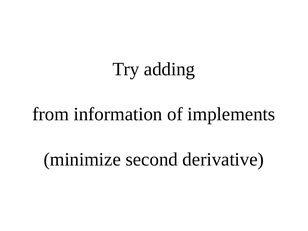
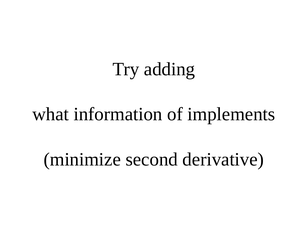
from: from -> what
